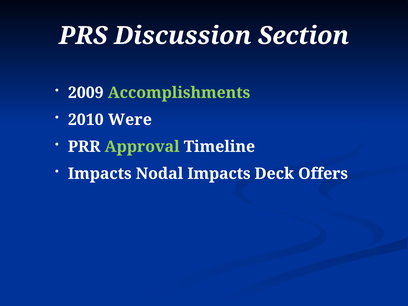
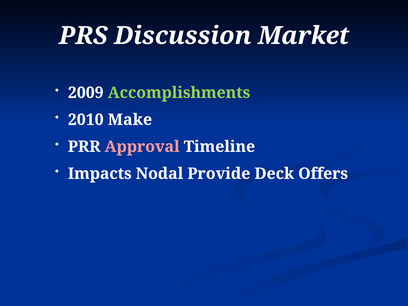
Section: Section -> Market
Were: Were -> Make
Approval colour: light green -> pink
Nodal Impacts: Impacts -> Provide
